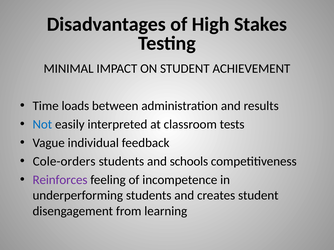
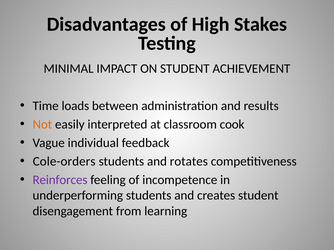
Not colour: blue -> orange
tests: tests -> cook
schools: schools -> rotates
